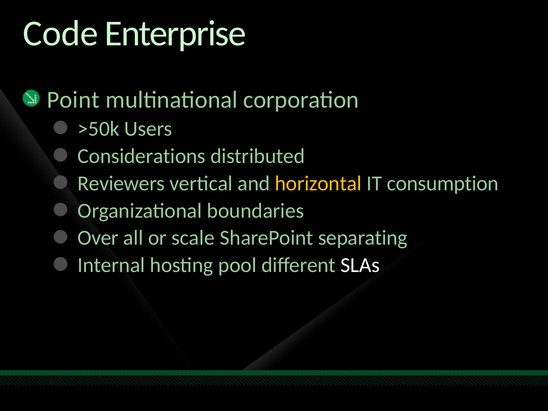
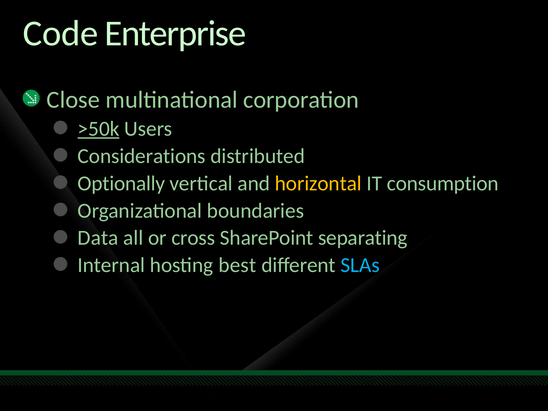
Point: Point -> Close
>50k underline: none -> present
Reviewers: Reviewers -> Optionally
Over: Over -> Data
scale: scale -> cross
pool: pool -> best
SLAs colour: white -> light blue
